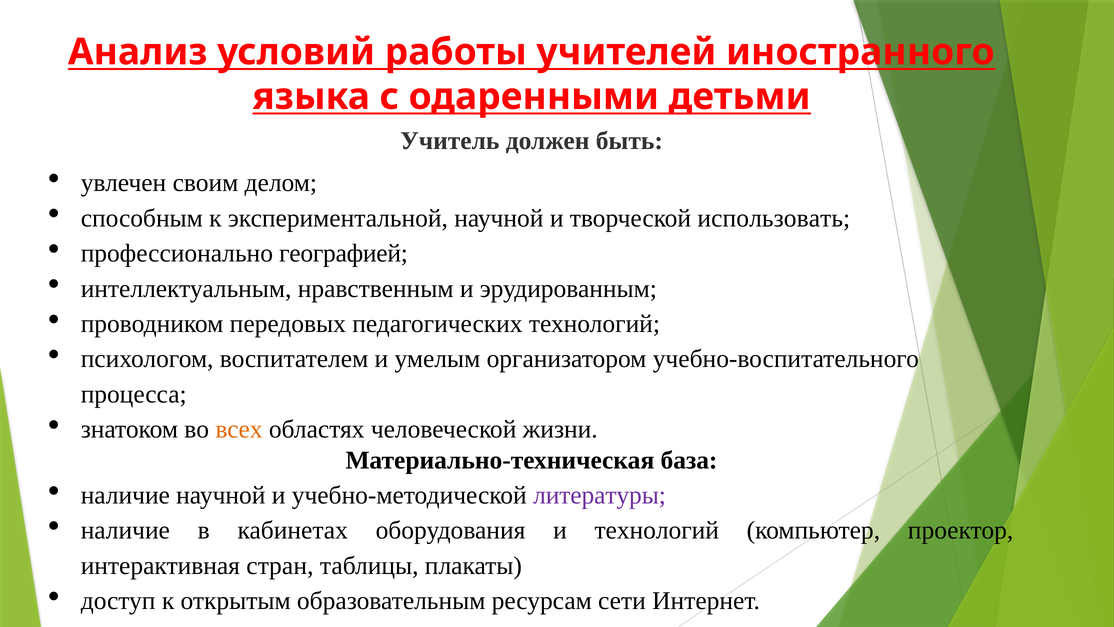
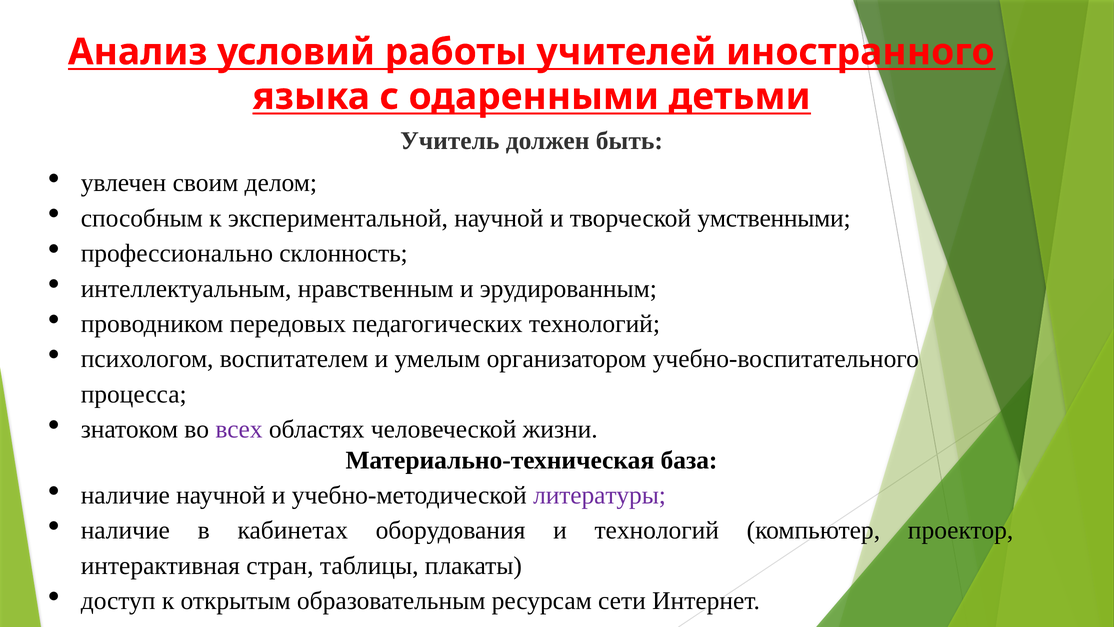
использовать: использовать -> умственными
географией: географией -> склонность
всех colour: orange -> purple
